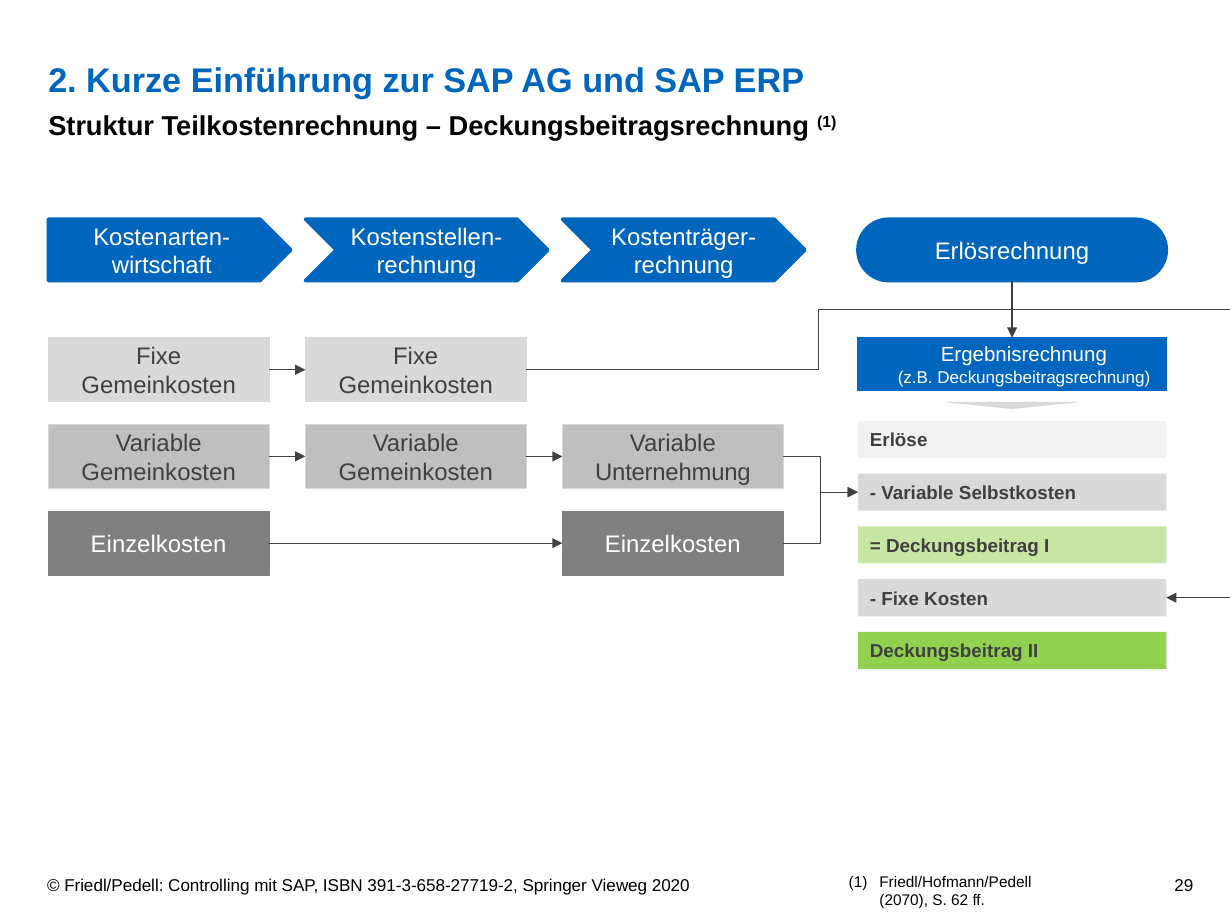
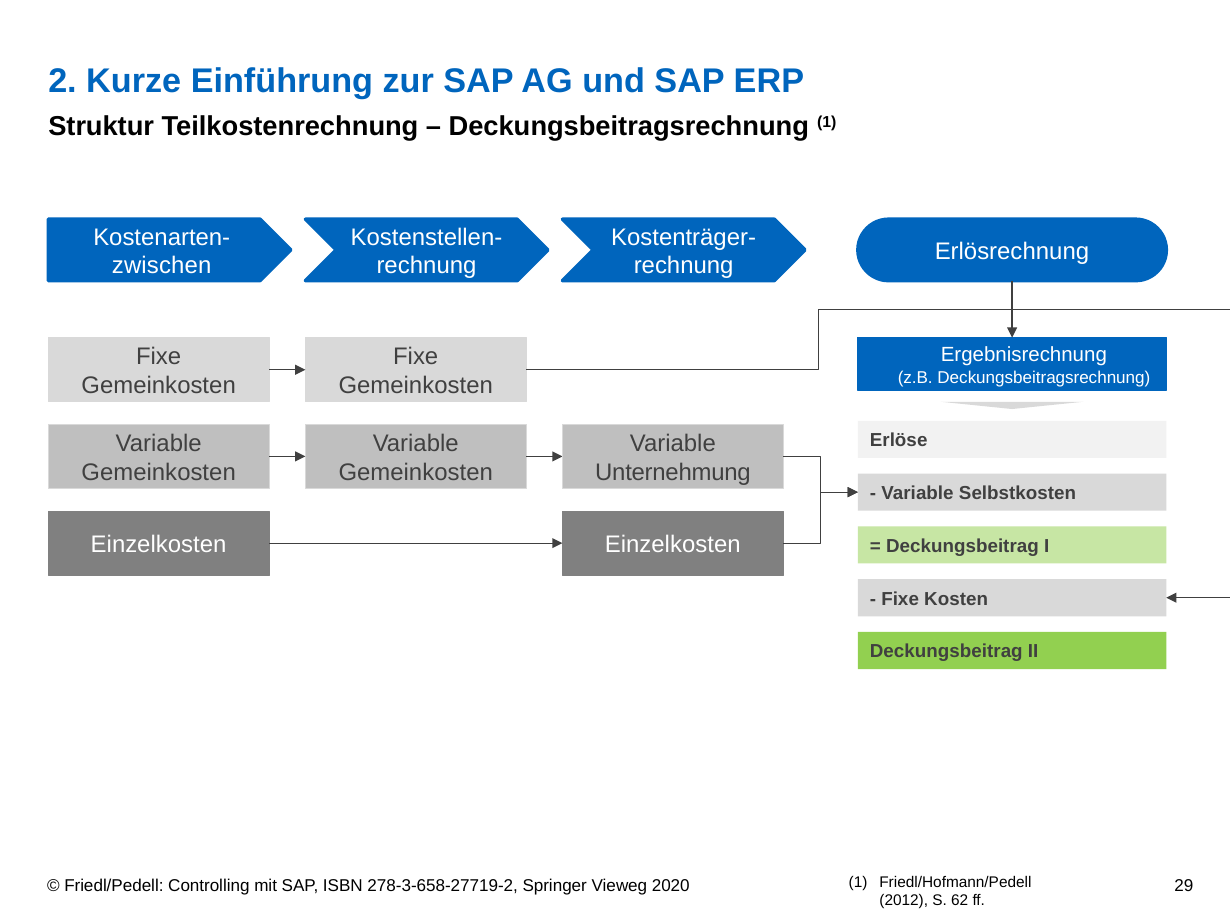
wirtschaft: wirtschaft -> zwischen
391-3-658-27719-2: 391-3-658-27719-2 -> 278-3-658-27719-2
2070: 2070 -> 2012
